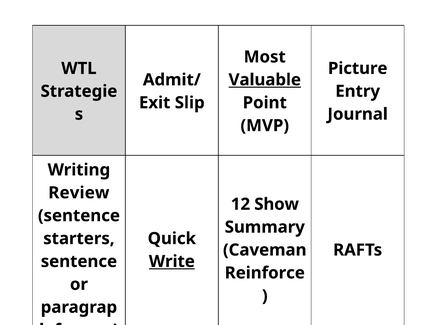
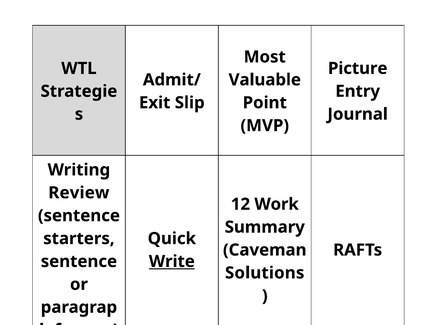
Valuable underline: present -> none
Show: Show -> Work
Reinforce: Reinforce -> Solutions
